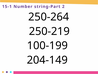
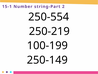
250-264: 250-264 -> 250-554
204-149: 204-149 -> 250-149
